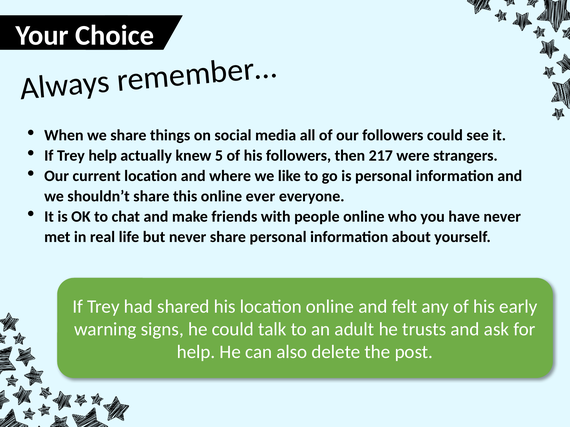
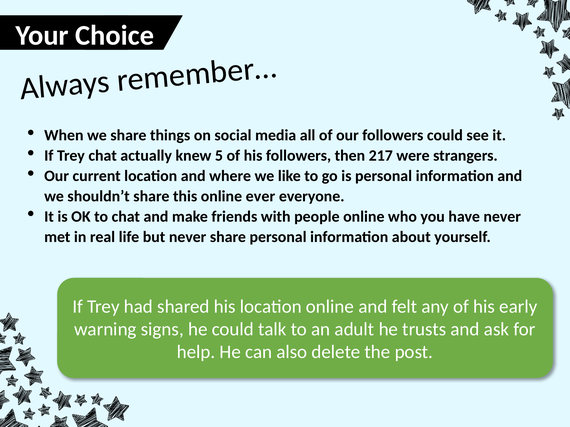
Trey help: help -> chat
